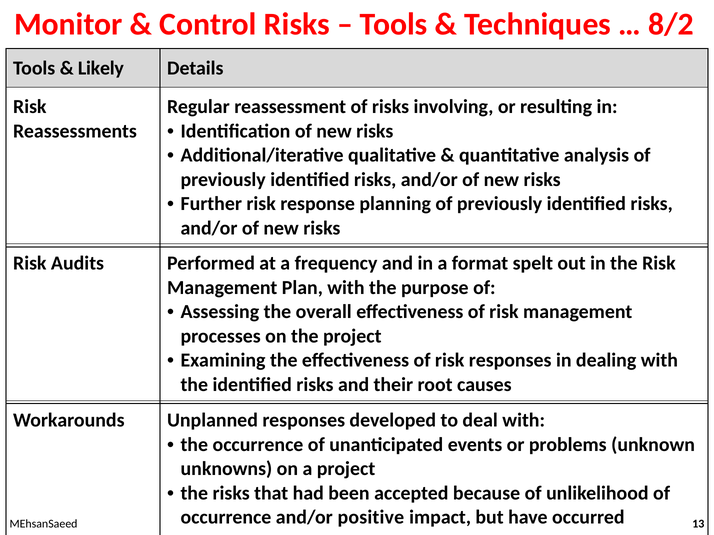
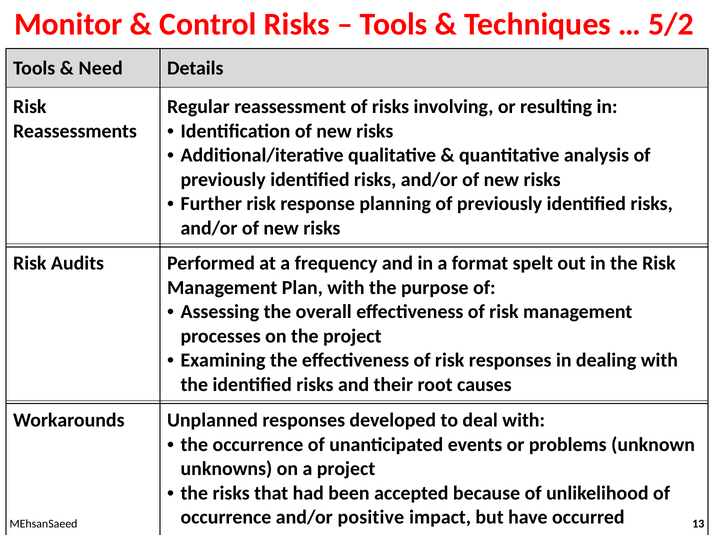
8/2: 8/2 -> 5/2
Likely: Likely -> Need
